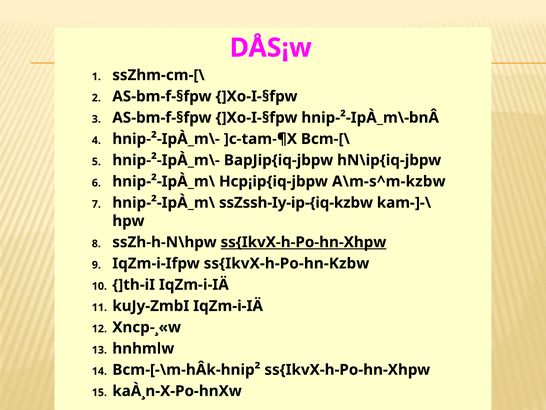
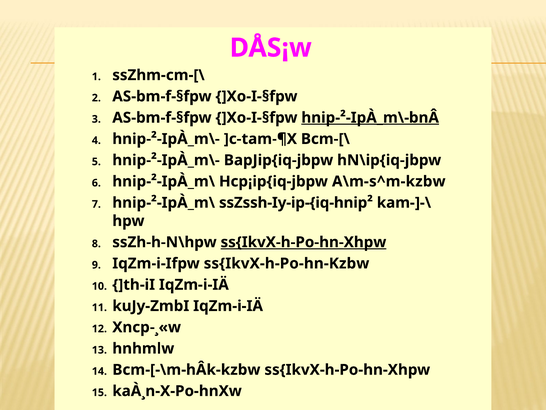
hnip-²-IpÀ_m\-bnÂ underline: none -> present
ssZssh-Iy-ip-{iq-kzbw: ssZssh-Iy-ip-{iq-kzbw -> ssZssh-Iy-ip-{iq-hnip²
Bcm-[-\m-hÂk-hnip²: Bcm-[-\m-hÂk-hnip² -> Bcm-[-\m-hÂk-kzbw
